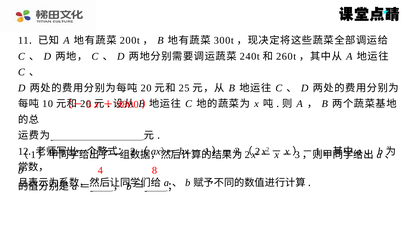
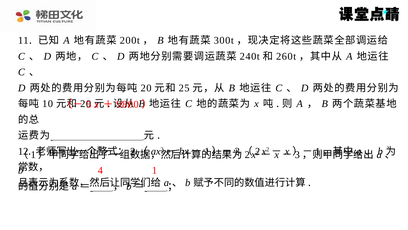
8: 8 -> 1
